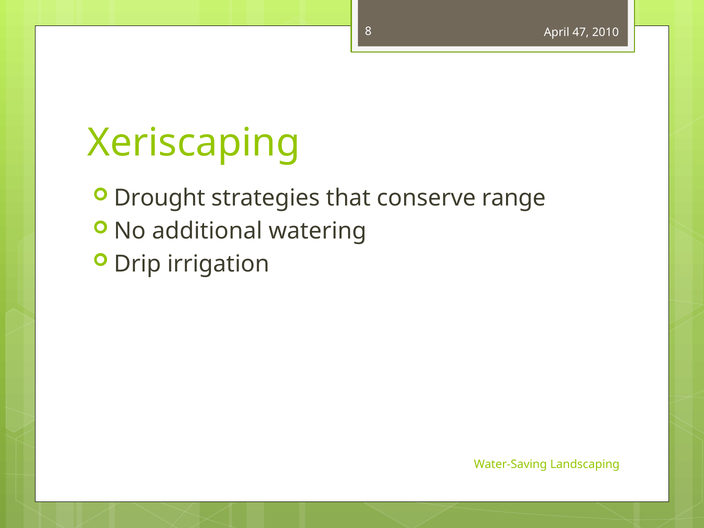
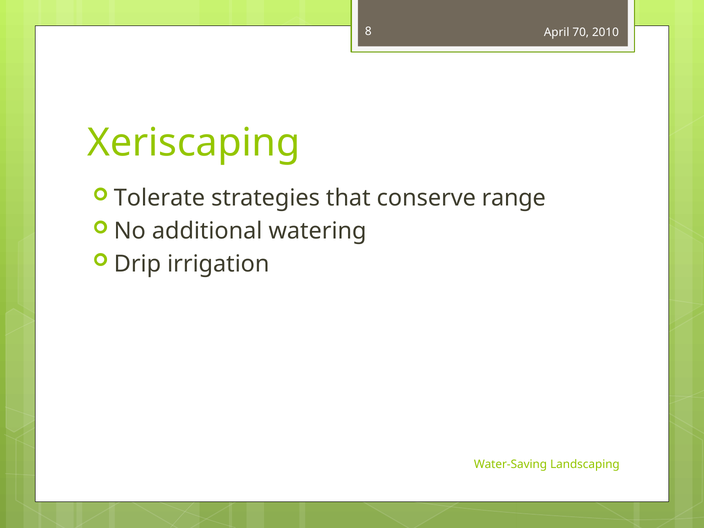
47: 47 -> 70
Drought: Drought -> Tolerate
